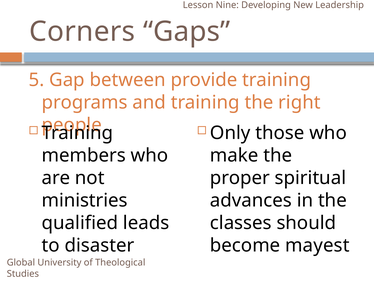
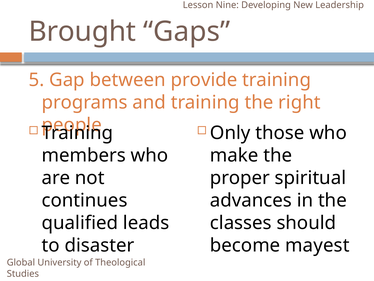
Corners: Corners -> Brought
ministries: ministries -> continues
